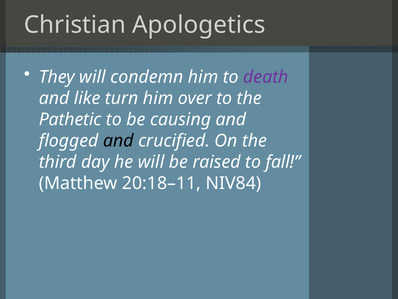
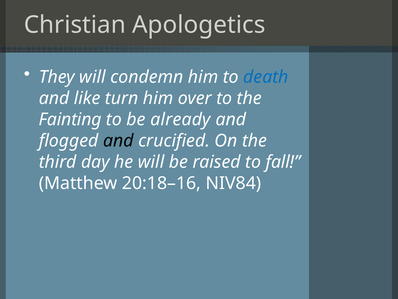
death colour: purple -> blue
Pathetic: Pathetic -> Fainting
causing: causing -> already
20:18–11: 20:18–11 -> 20:18–16
